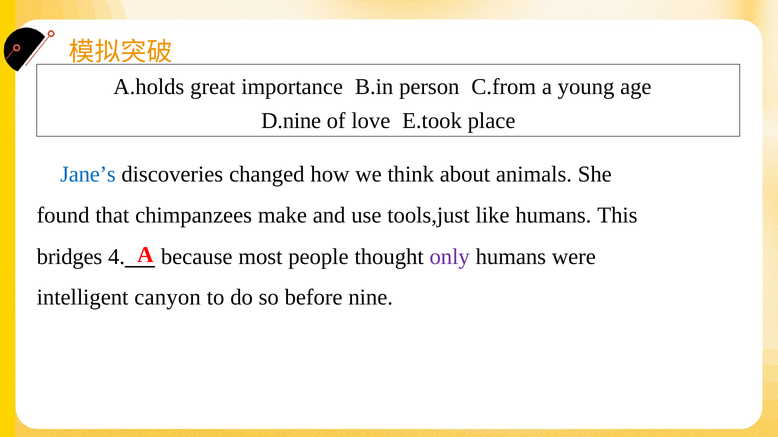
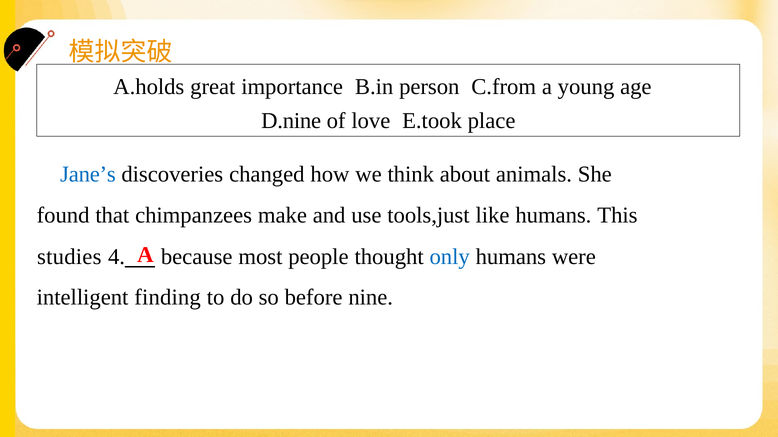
bridges: bridges -> studies
only colour: purple -> blue
canyon: canyon -> finding
